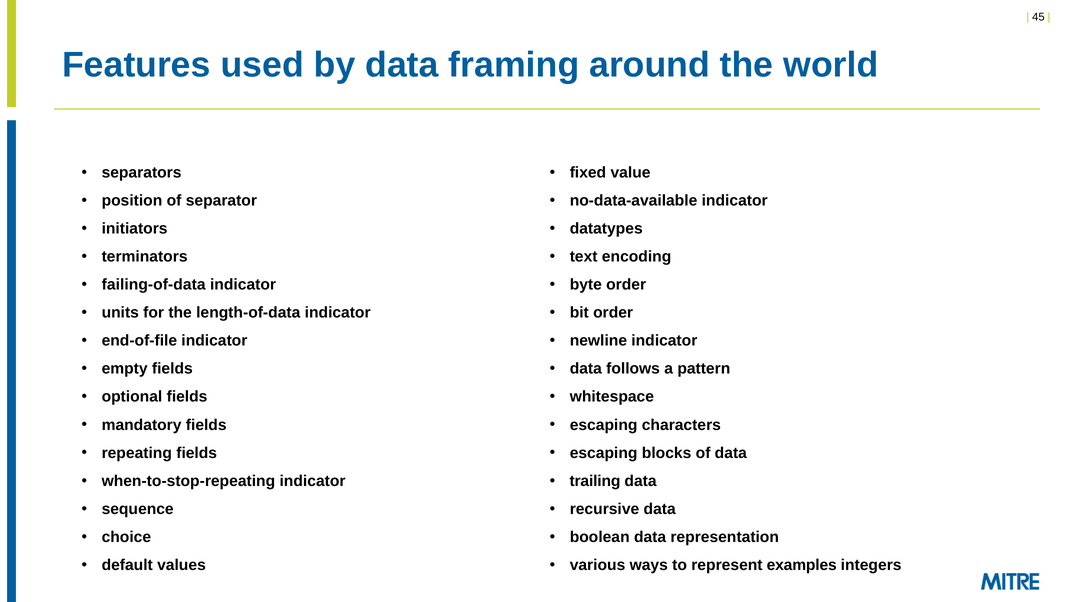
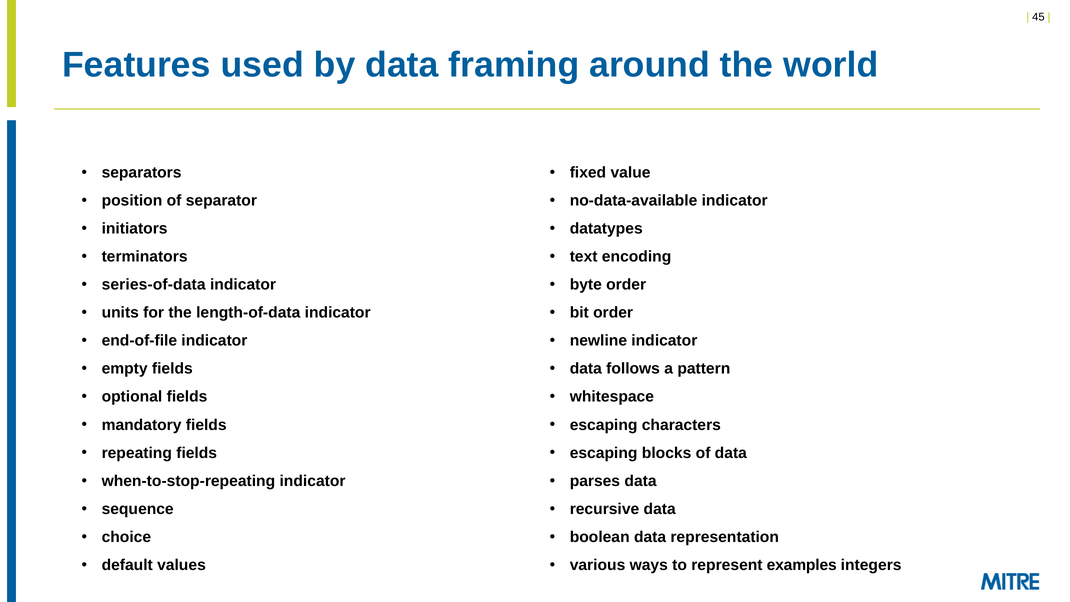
failing-of-data: failing-of-data -> series-of-data
trailing: trailing -> parses
